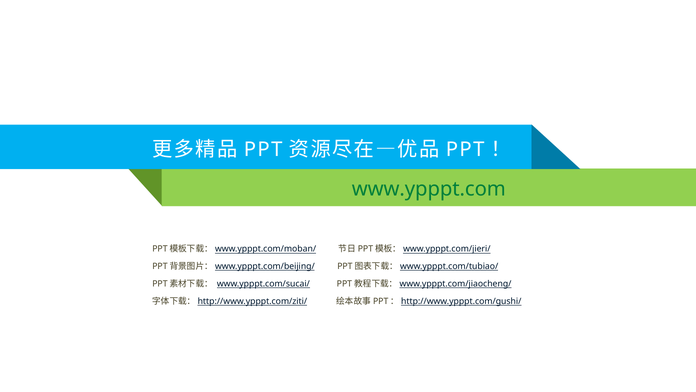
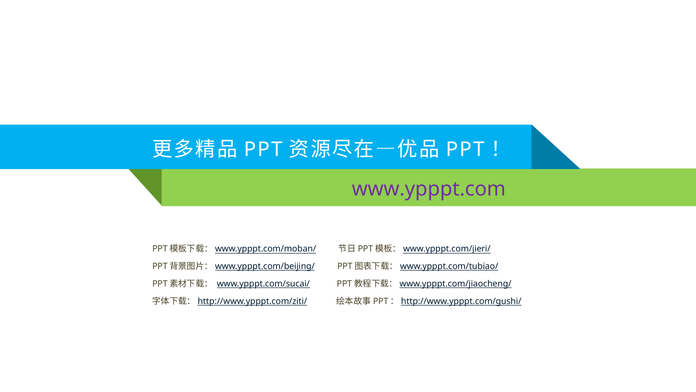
www.ypppt.com colour: green -> purple
